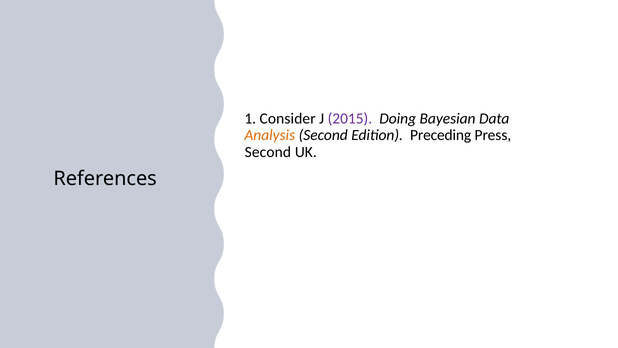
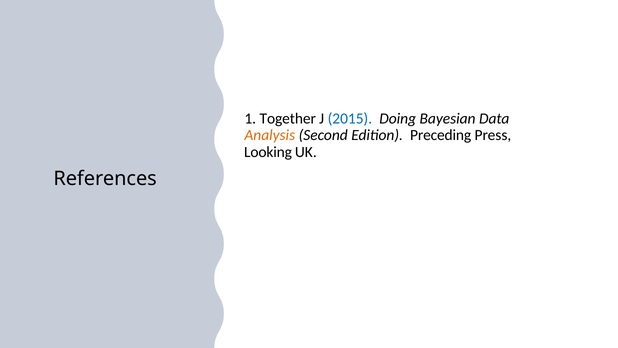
Consider: Consider -> Together
2015 colour: purple -> blue
Second at (268, 152): Second -> Looking
